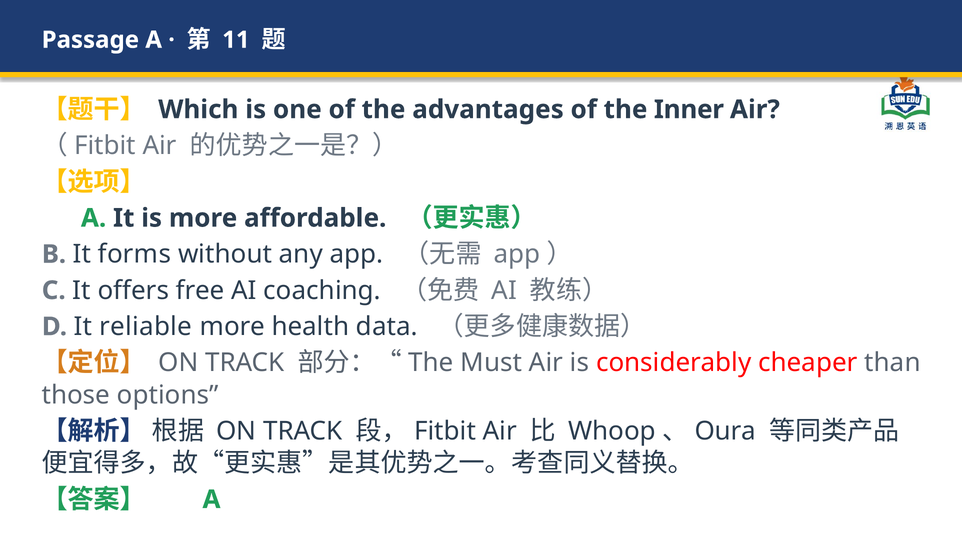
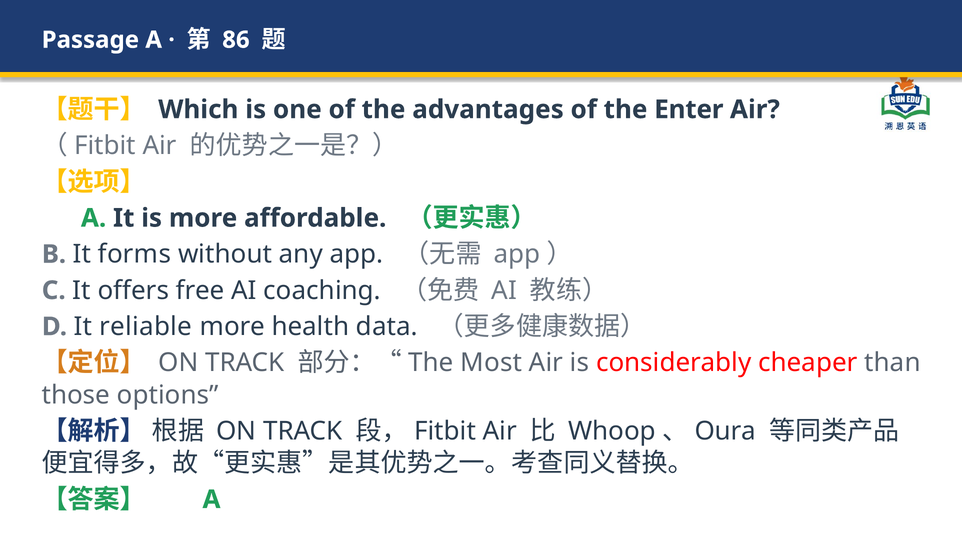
11: 11 -> 86
Inner: Inner -> Enter
Must: Must -> Most
